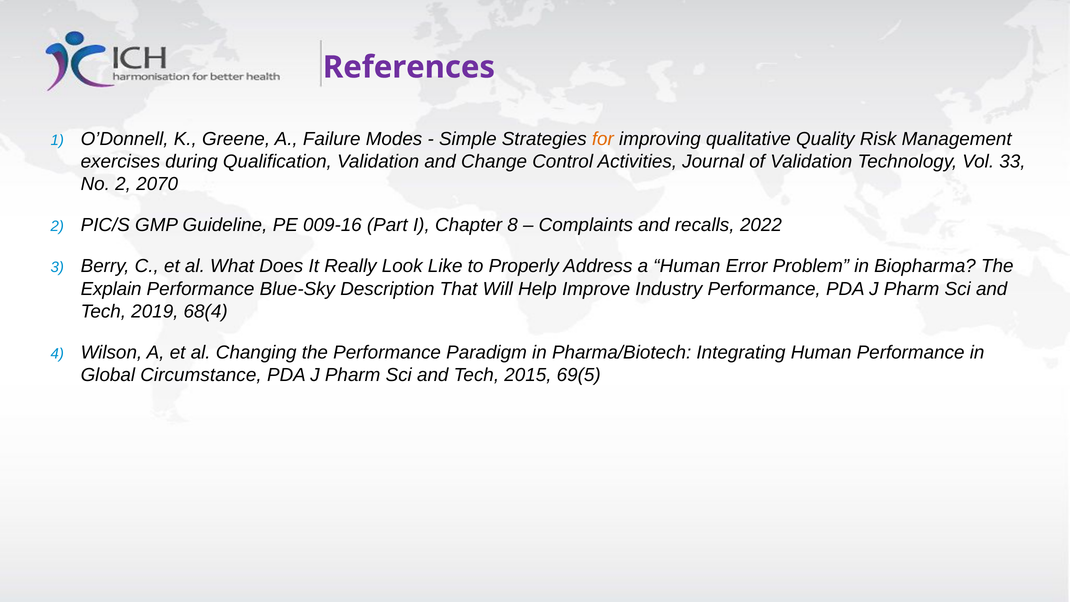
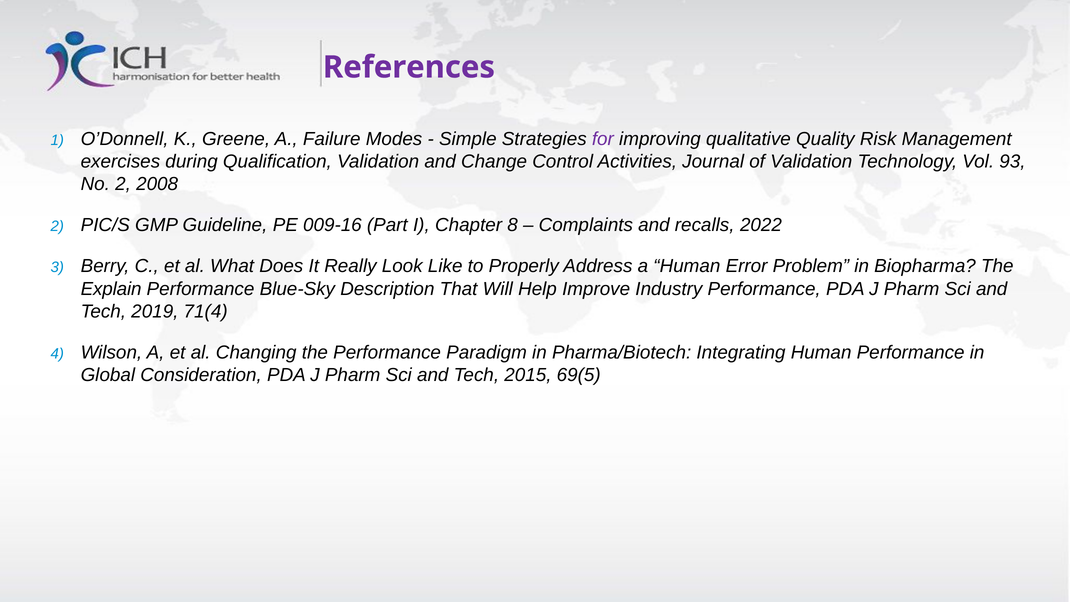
for colour: orange -> purple
33: 33 -> 93
2070: 2070 -> 2008
68(4: 68(4 -> 71(4
Circumstance: Circumstance -> Consideration
